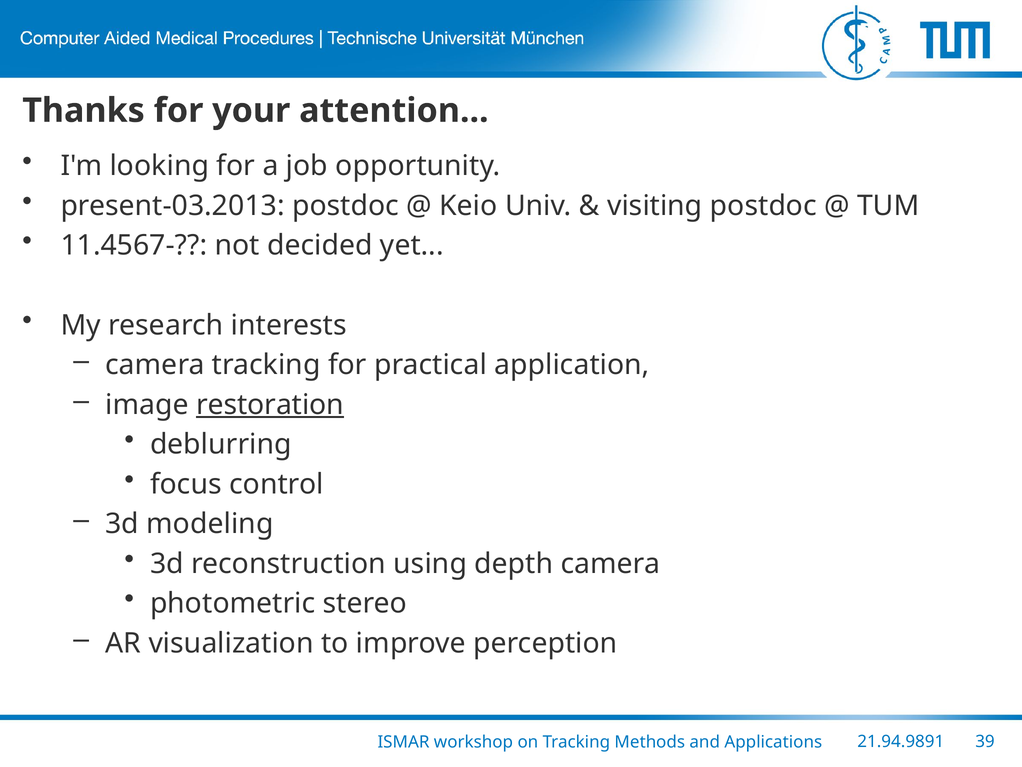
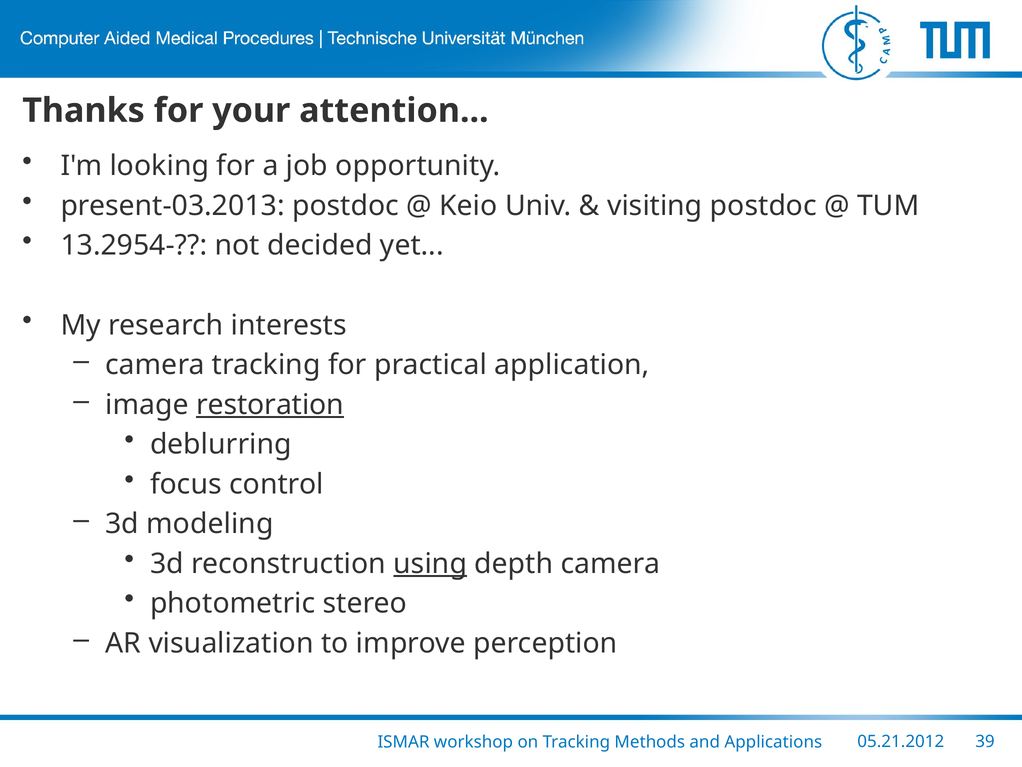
11.4567-: 11.4567- -> 13.2954-
using underline: none -> present
21.94.9891: 21.94.9891 -> 05.21.2012
